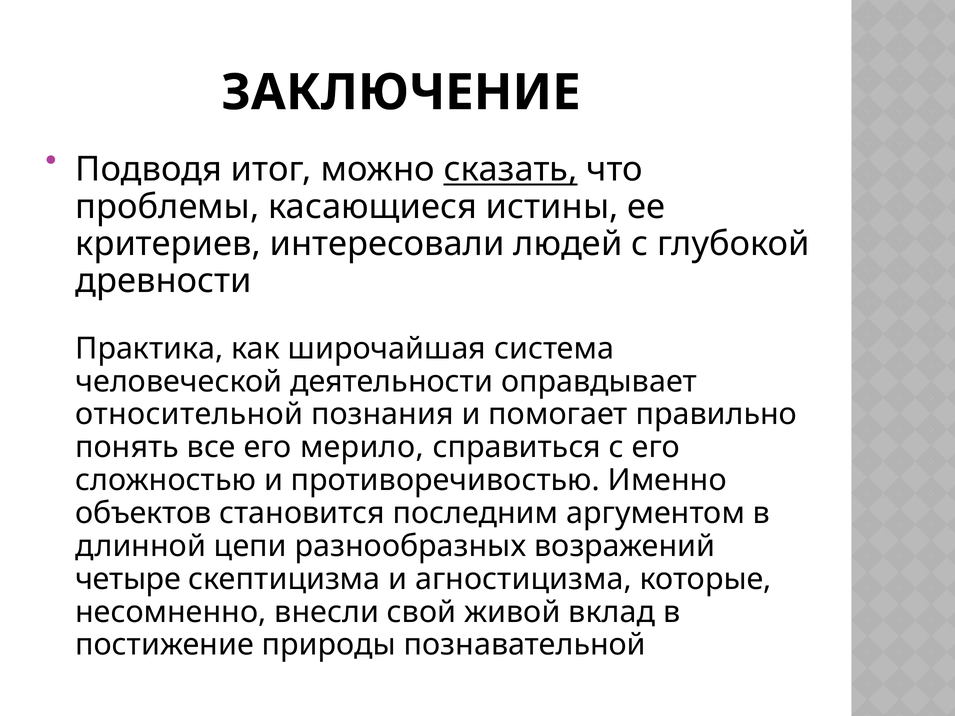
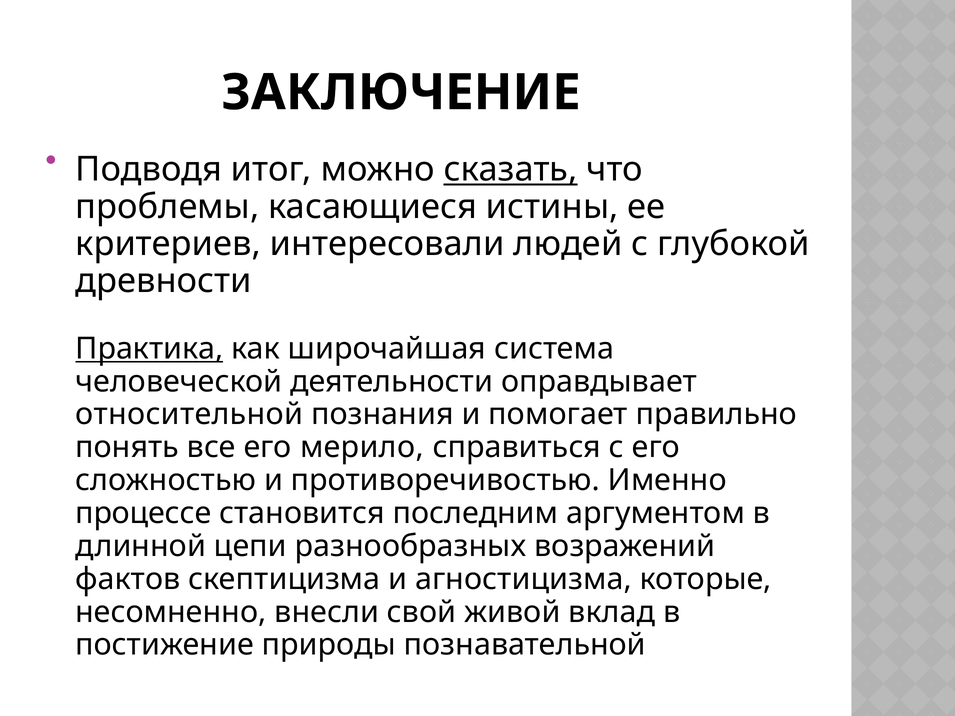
Практика underline: none -> present
объектов: объектов -> процессе
четыре: четыре -> фактов
